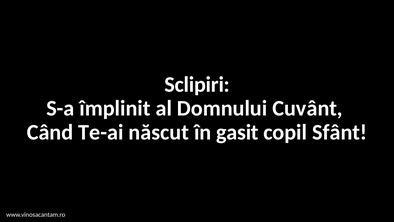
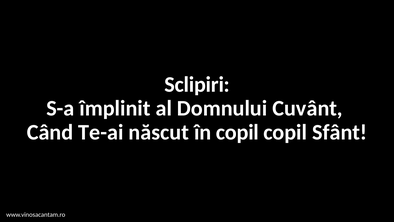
în gasit: gasit -> copil
